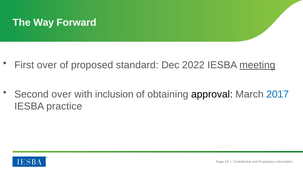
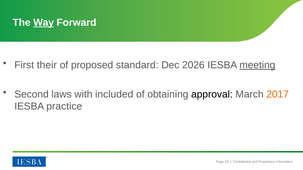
Way underline: none -> present
First over: over -> their
2022: 2022 -> 2026
Second over: over -> laws
inclusion: inclusion -> included
2017 colour: blue -> orange
